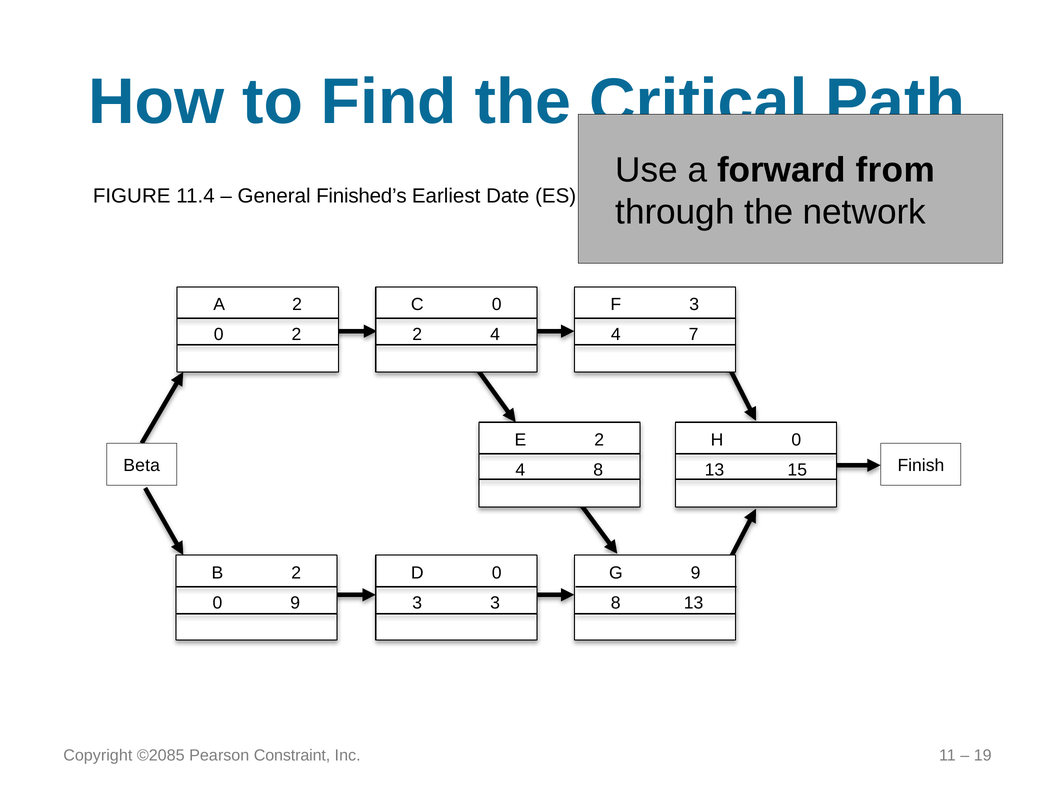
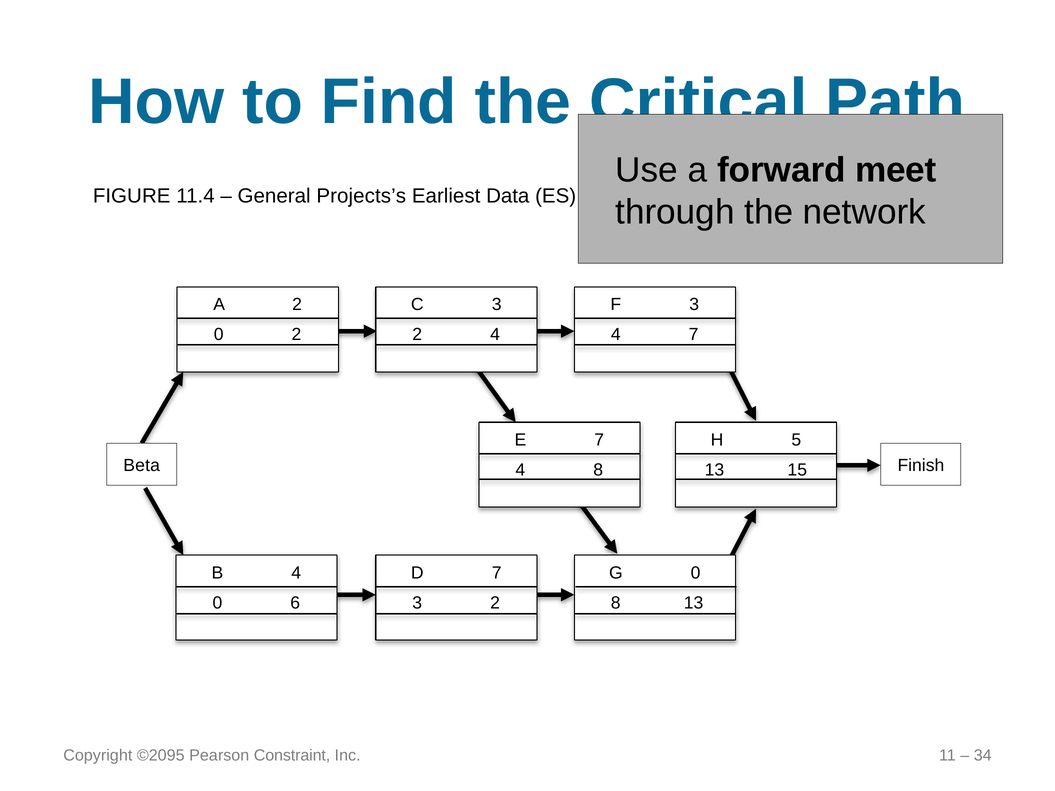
from: from -> meet
Finished’s: Finished’s -> Projects’s
Date: Date -> Data
C 0: 0 -> 3
E 2: 2 -> 7
H 0: 0 -> 5
B 2: 2 -> 4
D 0: 0 -> 7
G 9: 9 -> 0
0 9: 9 -> 6
3 at (495, 603): 3 -> 2
©2085: ©2085 -> ©2095
19: 19 -> 34
